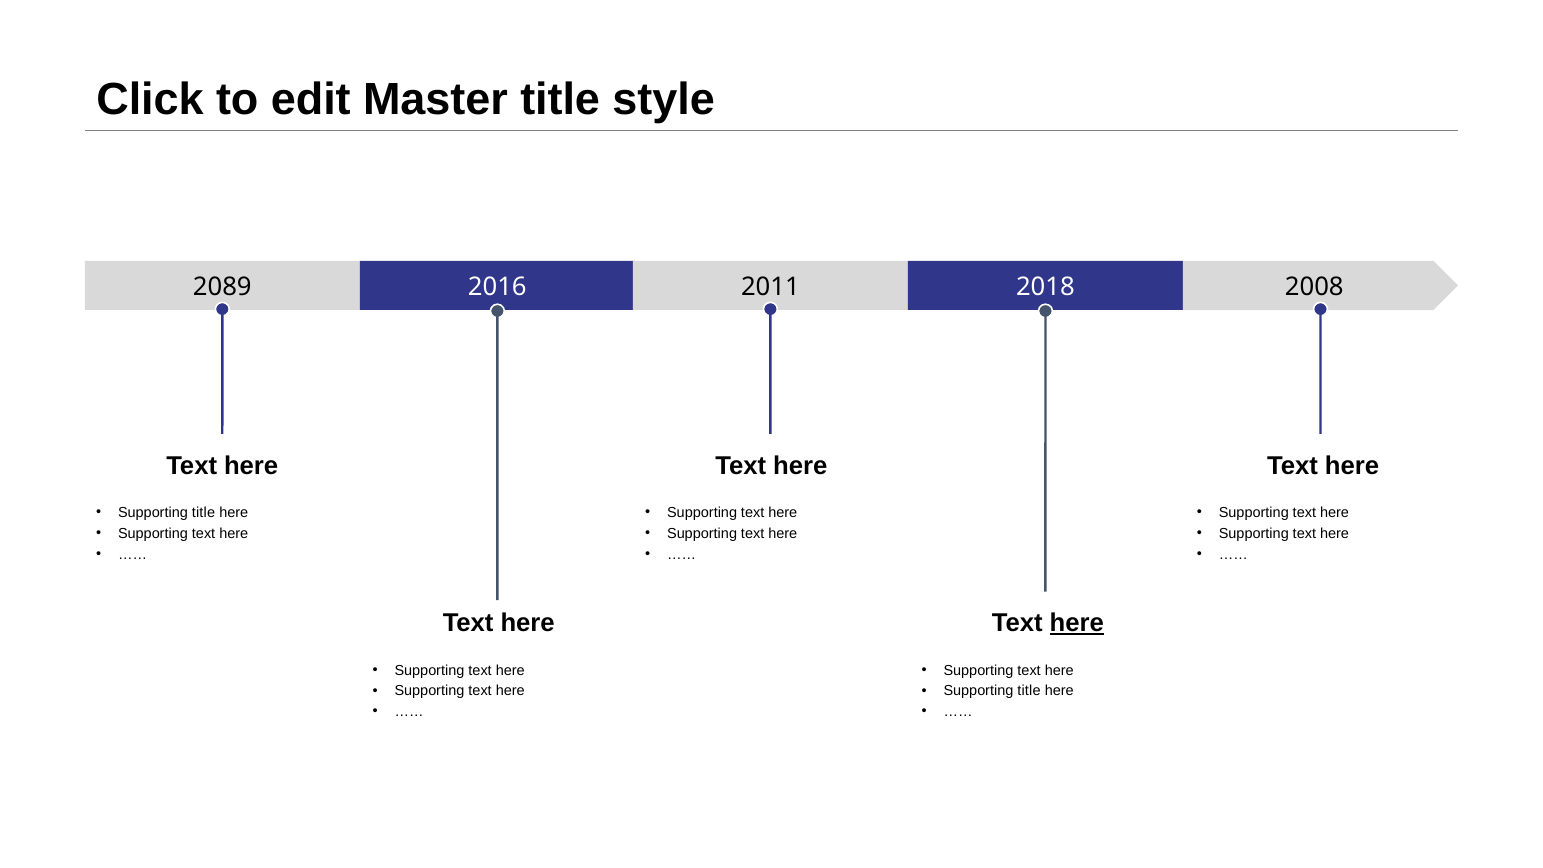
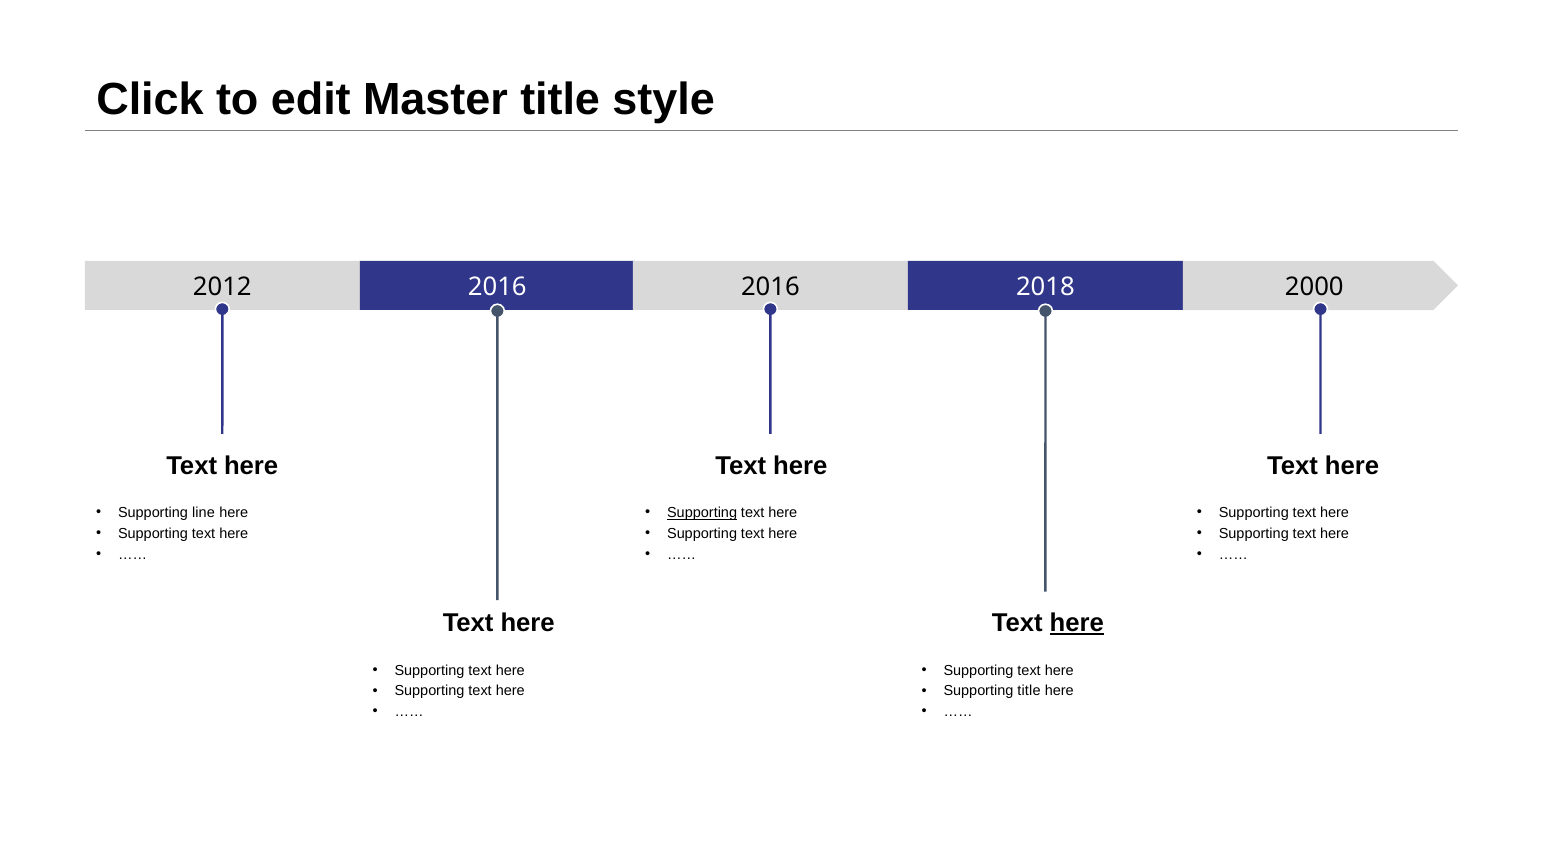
2089: 2089 -> 2012
2016 2011: 2011 -> 2016
2008: 2008 -> 2000
title at (204, 513): title -> line
Supporting at (702, 513) underline: none -> present
